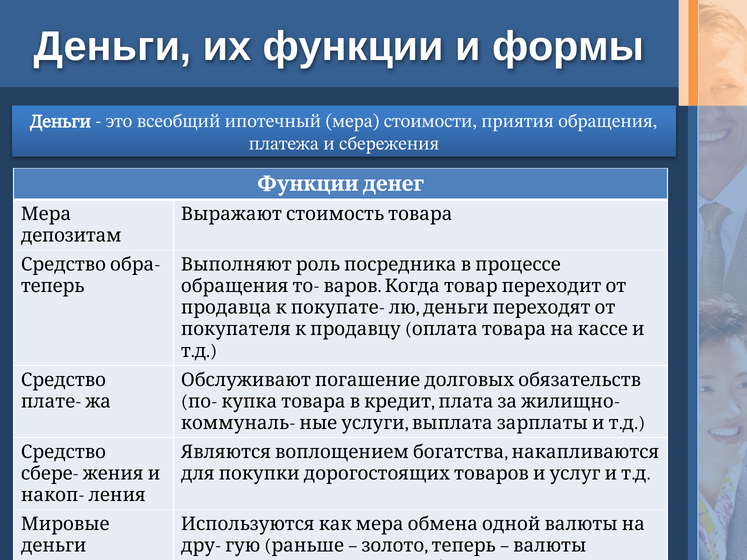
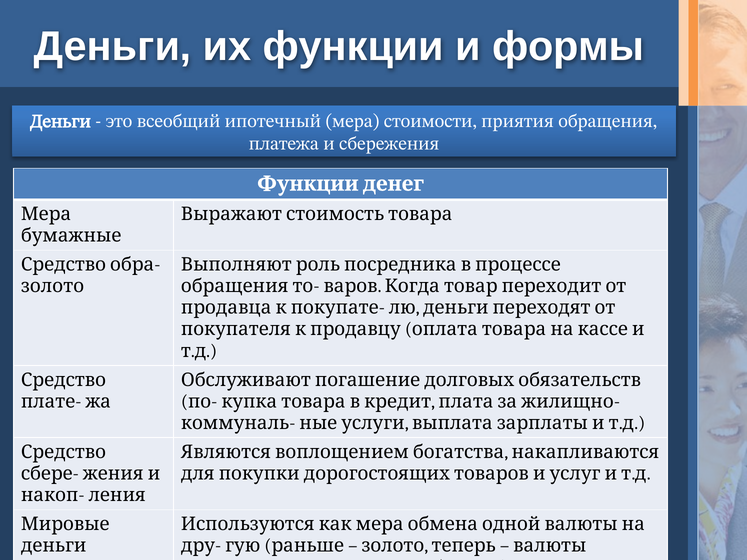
депозитам: депозитам -> бумажные
теперь at (53, 286): теперь -> золото
